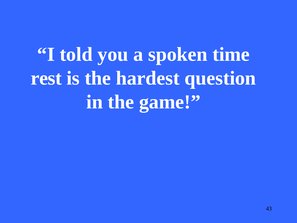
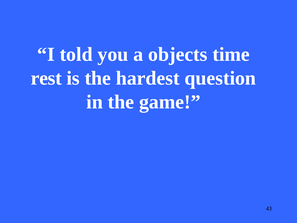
spoken: spoken -> objects
